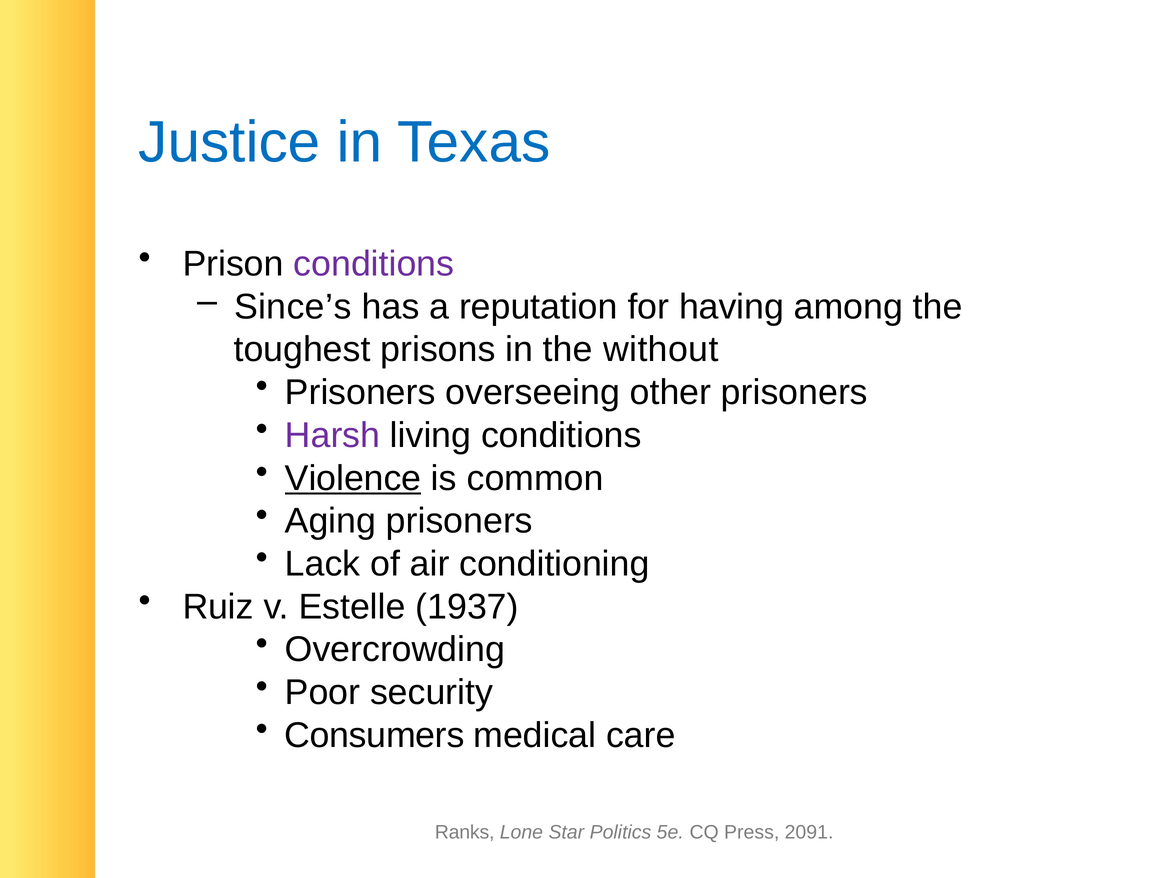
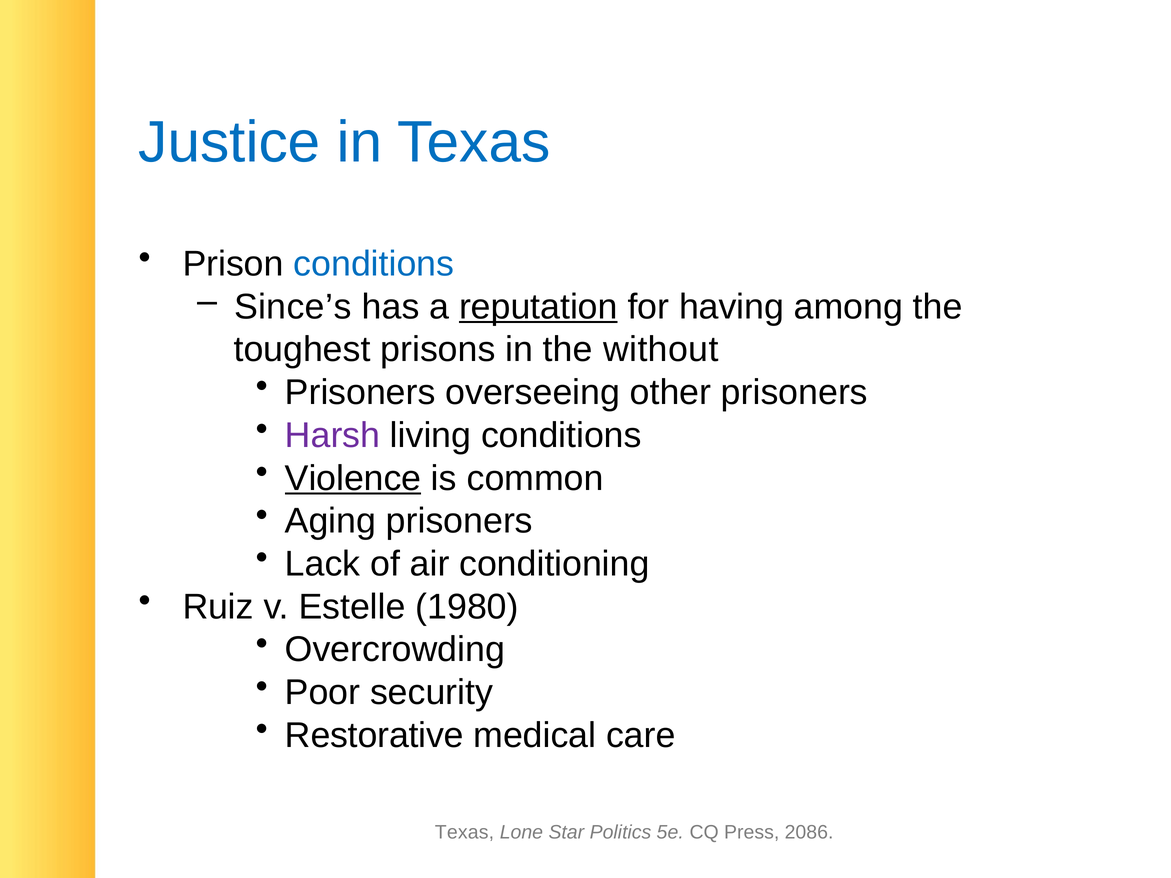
conditions at (374, 264) colour: purple -> blue
reputation underline: none -> present
1937: 1937 -> 1980
Consumers: Consumers -> Restorative
Ranks at (465, 832): Ranks -> Texas
2091: 2091 -> 2086
